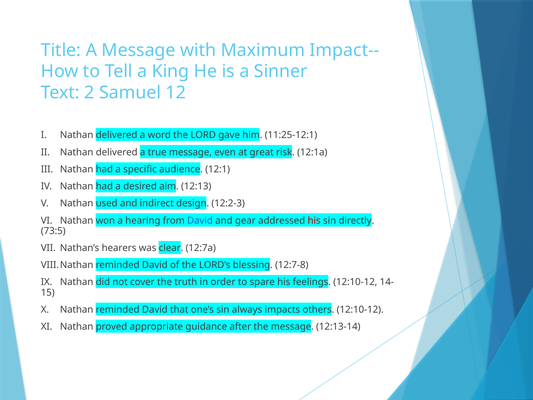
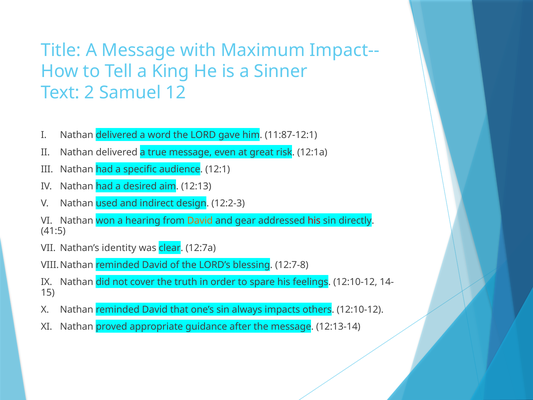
11:25-12:1: 11:25-12:1 -> 11:87-12:1
David at (200, 220) colour: blue -> orange
73:5: 73:5 -> 41:5
hearers: hearers -> identity
